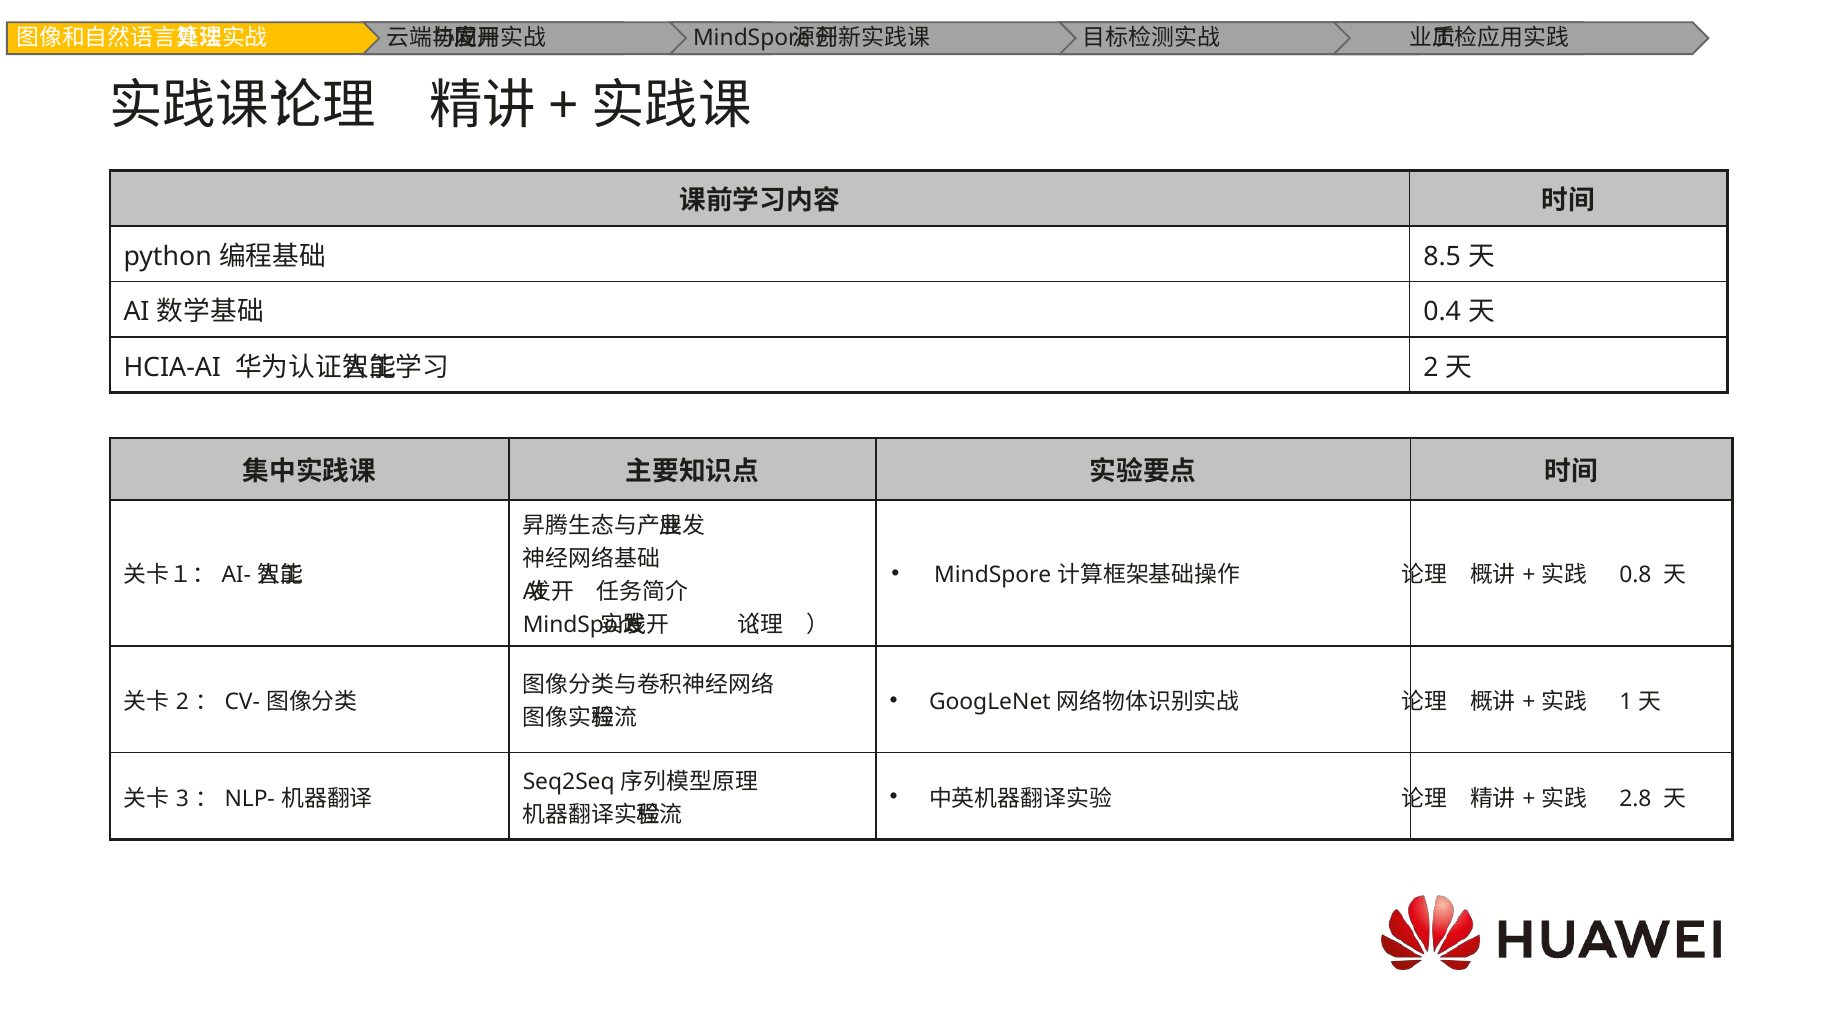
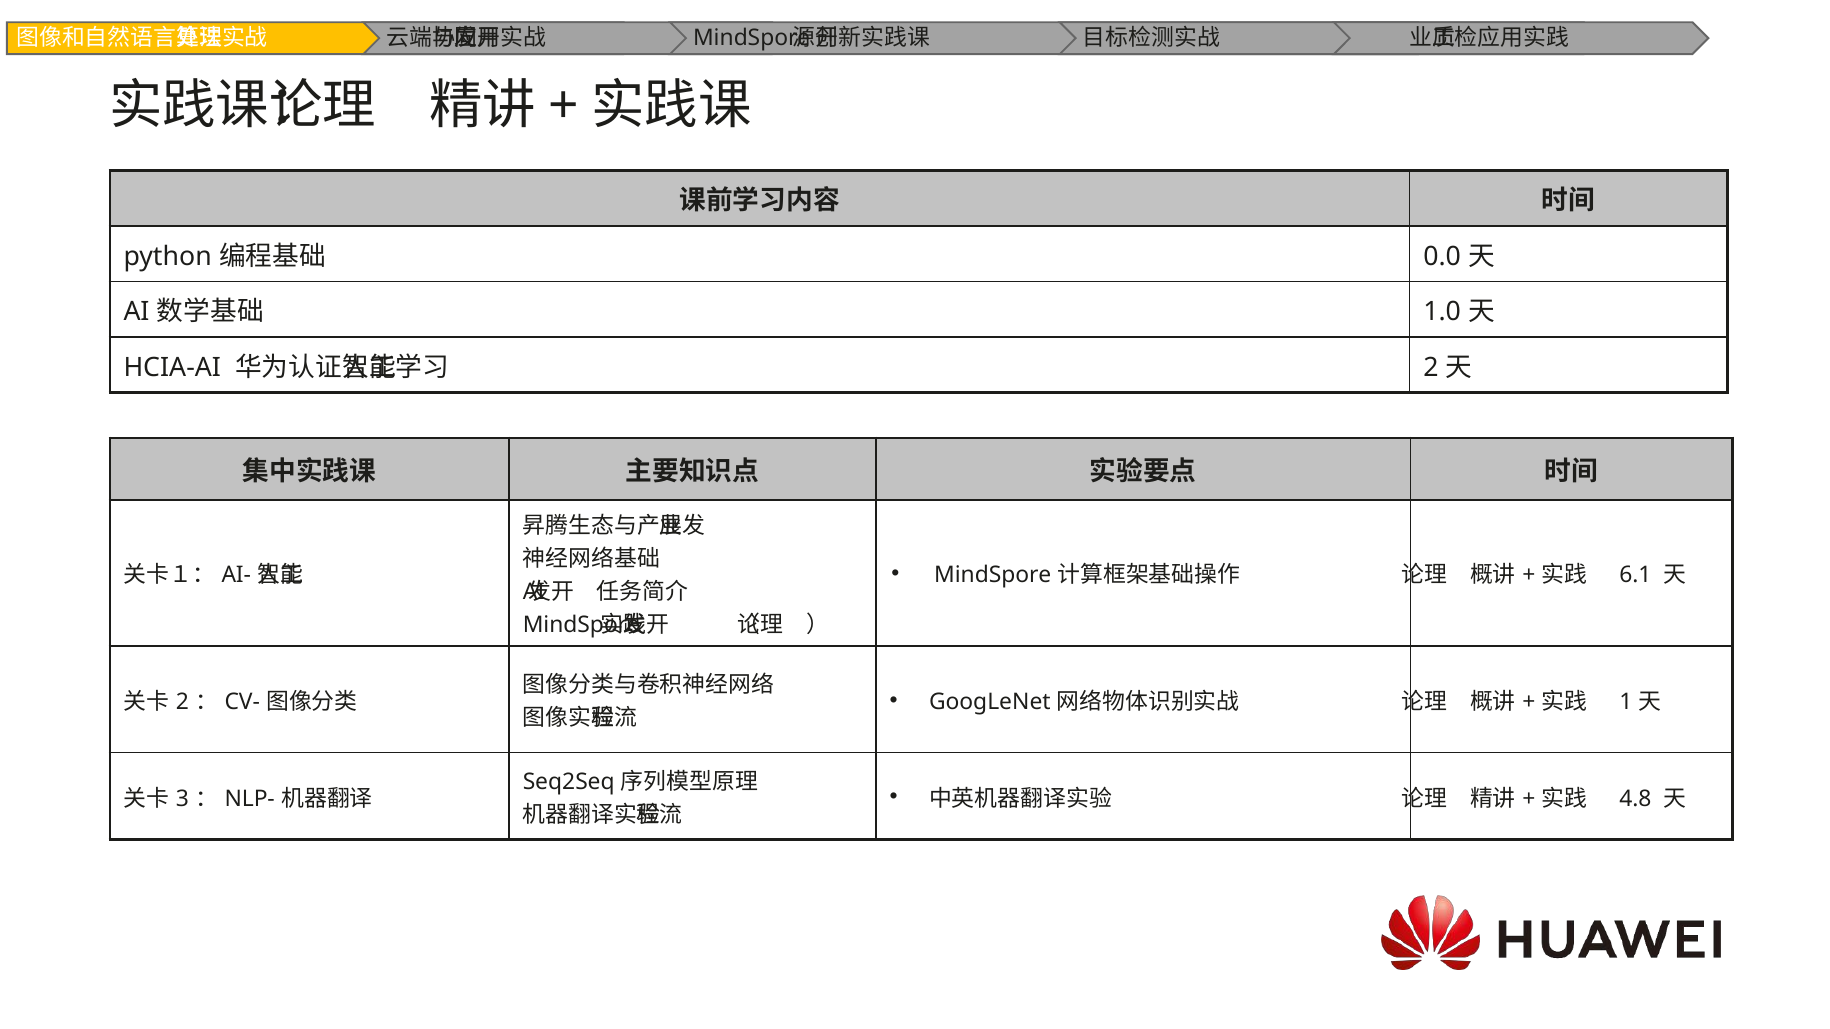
8.5: 8.5 -> 0.0
0.4: 0.4 -> 1.0
0.8: 0.8 -> 6.1
2.8: 2.8 -> 4.8
